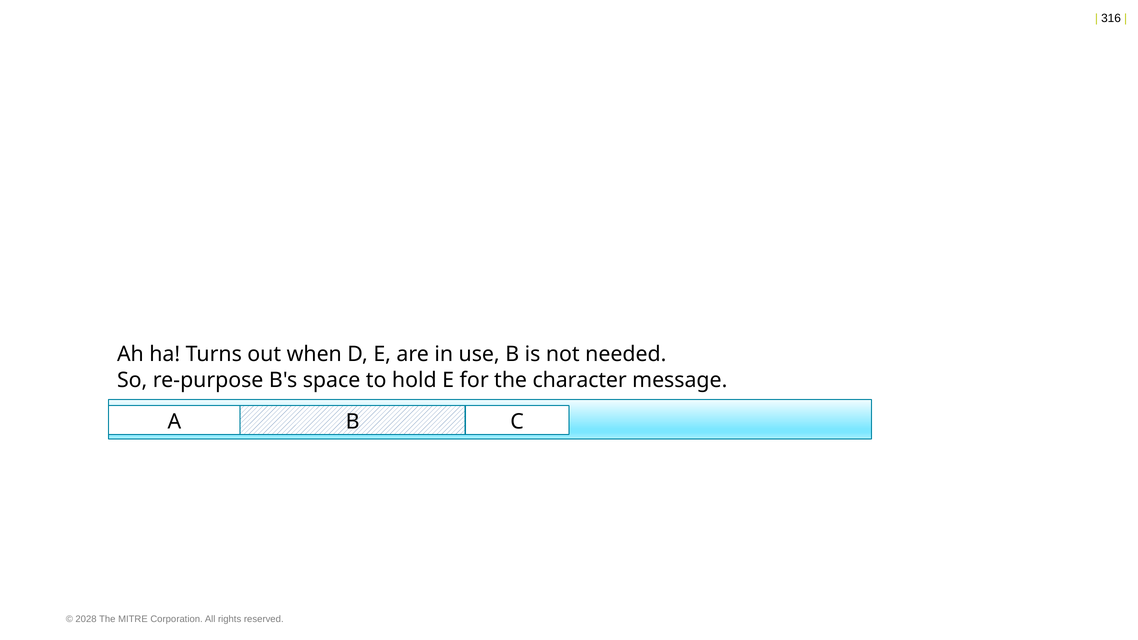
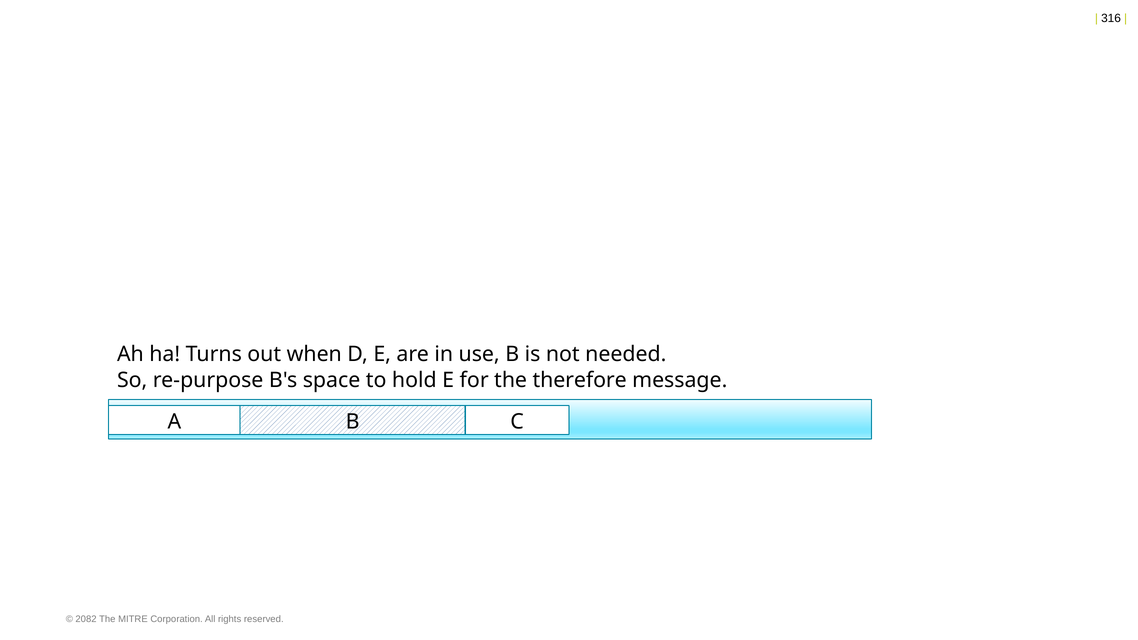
character: character -> therefore
2028: 2028 -> 2082
